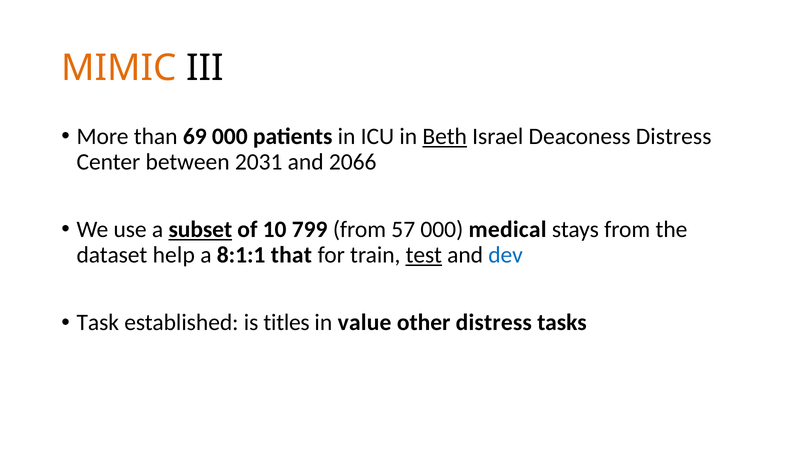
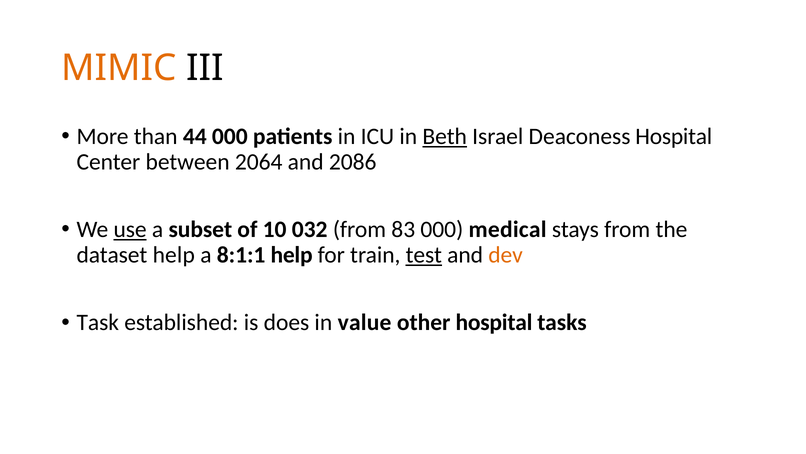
69: 69 -> 44
Deaconess Distress: Distress -> Hospital
2031: 2031 -> 2064
2066: 2066 -> 2086
use underline: none -> present
subset underline: present -> none
799: 799 -> 032
57: 57 -> 83
8:1:1 that: that -> help
dev colour: blue -> orange
titles: titles -> does
other distress: distress -> hospital
